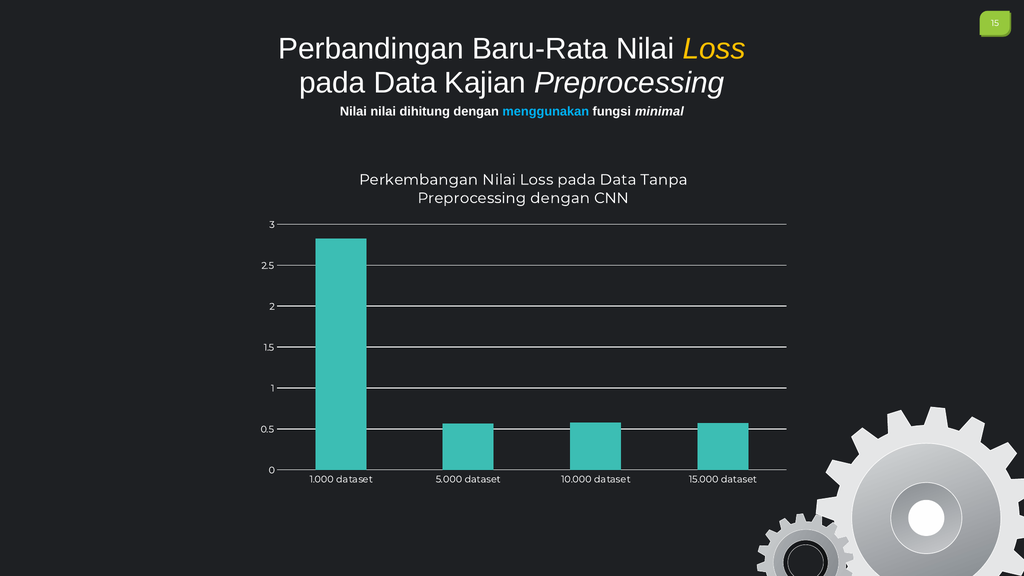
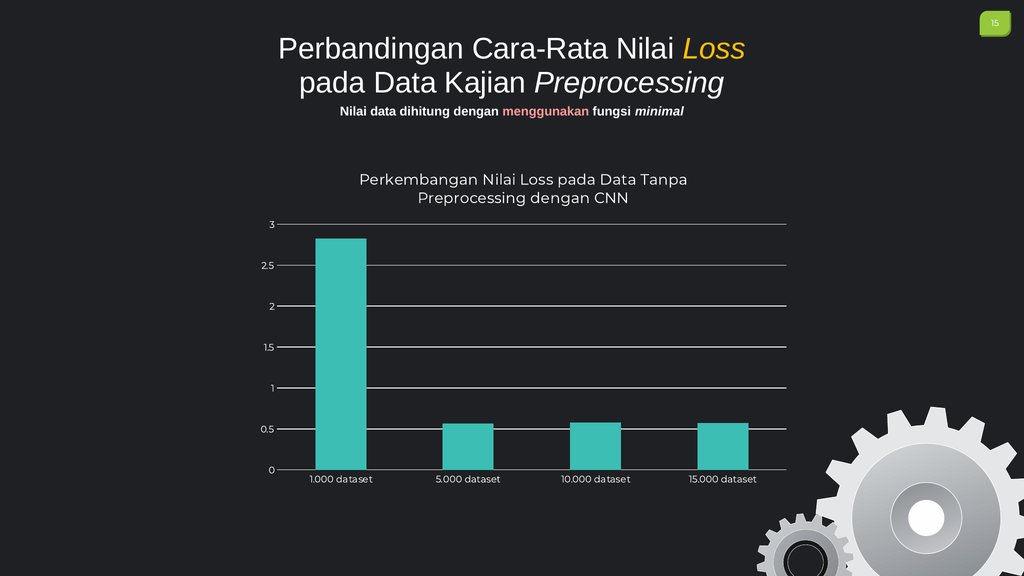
Baru-Rata: Baru-Rata -> Cara-Rata
Nilai nilai: nilai -> data
menggunakan colour: light blue -> pink
